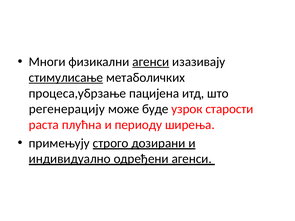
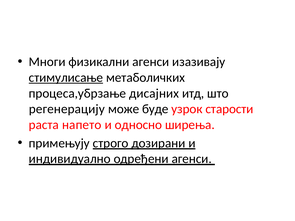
агенси at (151, 62) underline: present -> none
пацијена: пацијена -> дисајних
плућна: плућна -> напето
периоду: периоду -> односно
